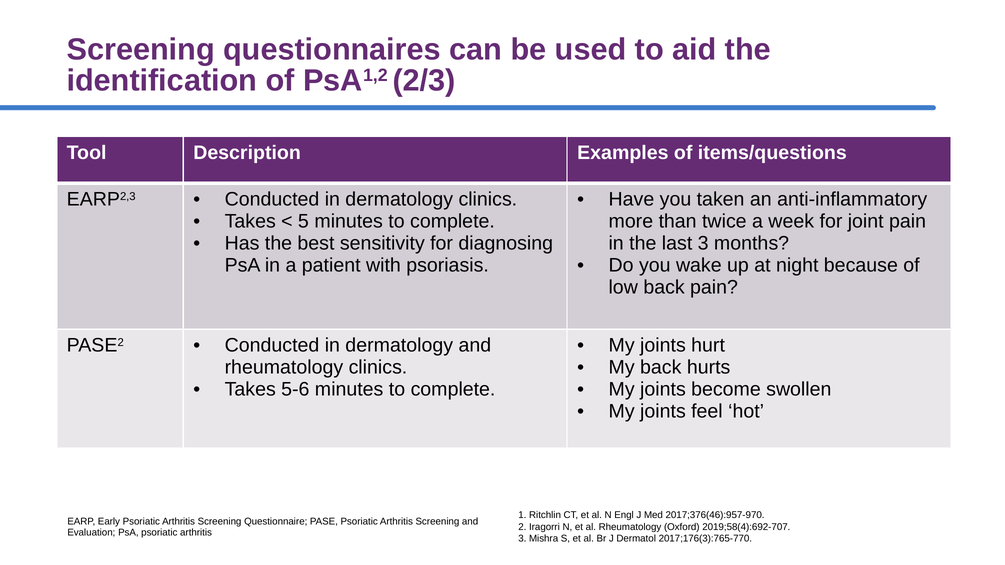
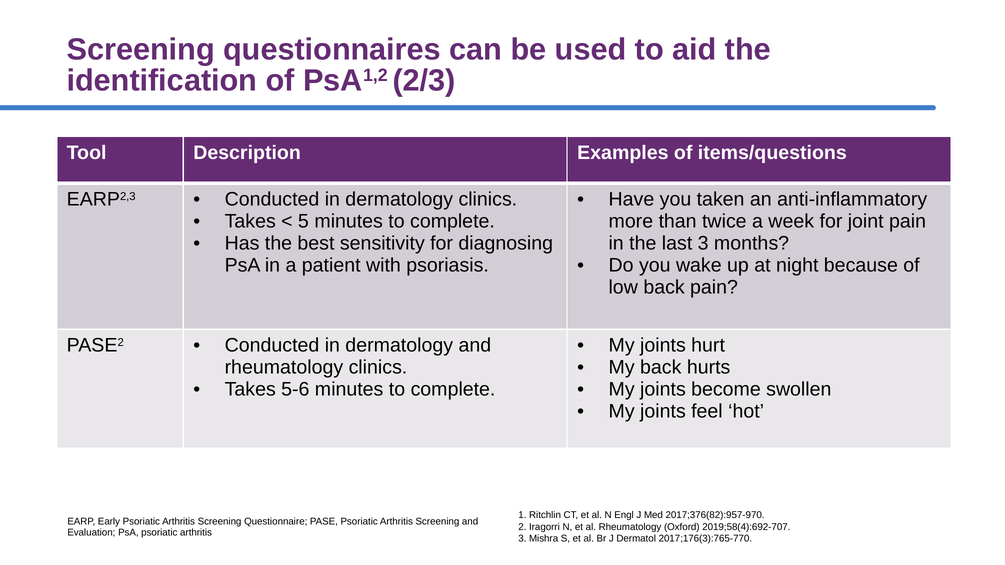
2017;376(46):957-970: 2017;376(46):957-970 -> 2017;376(82):957-970
